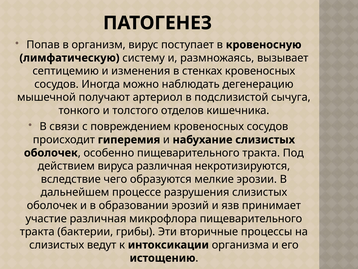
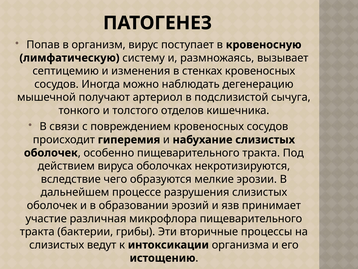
вируса различная: различная -> оболочках
